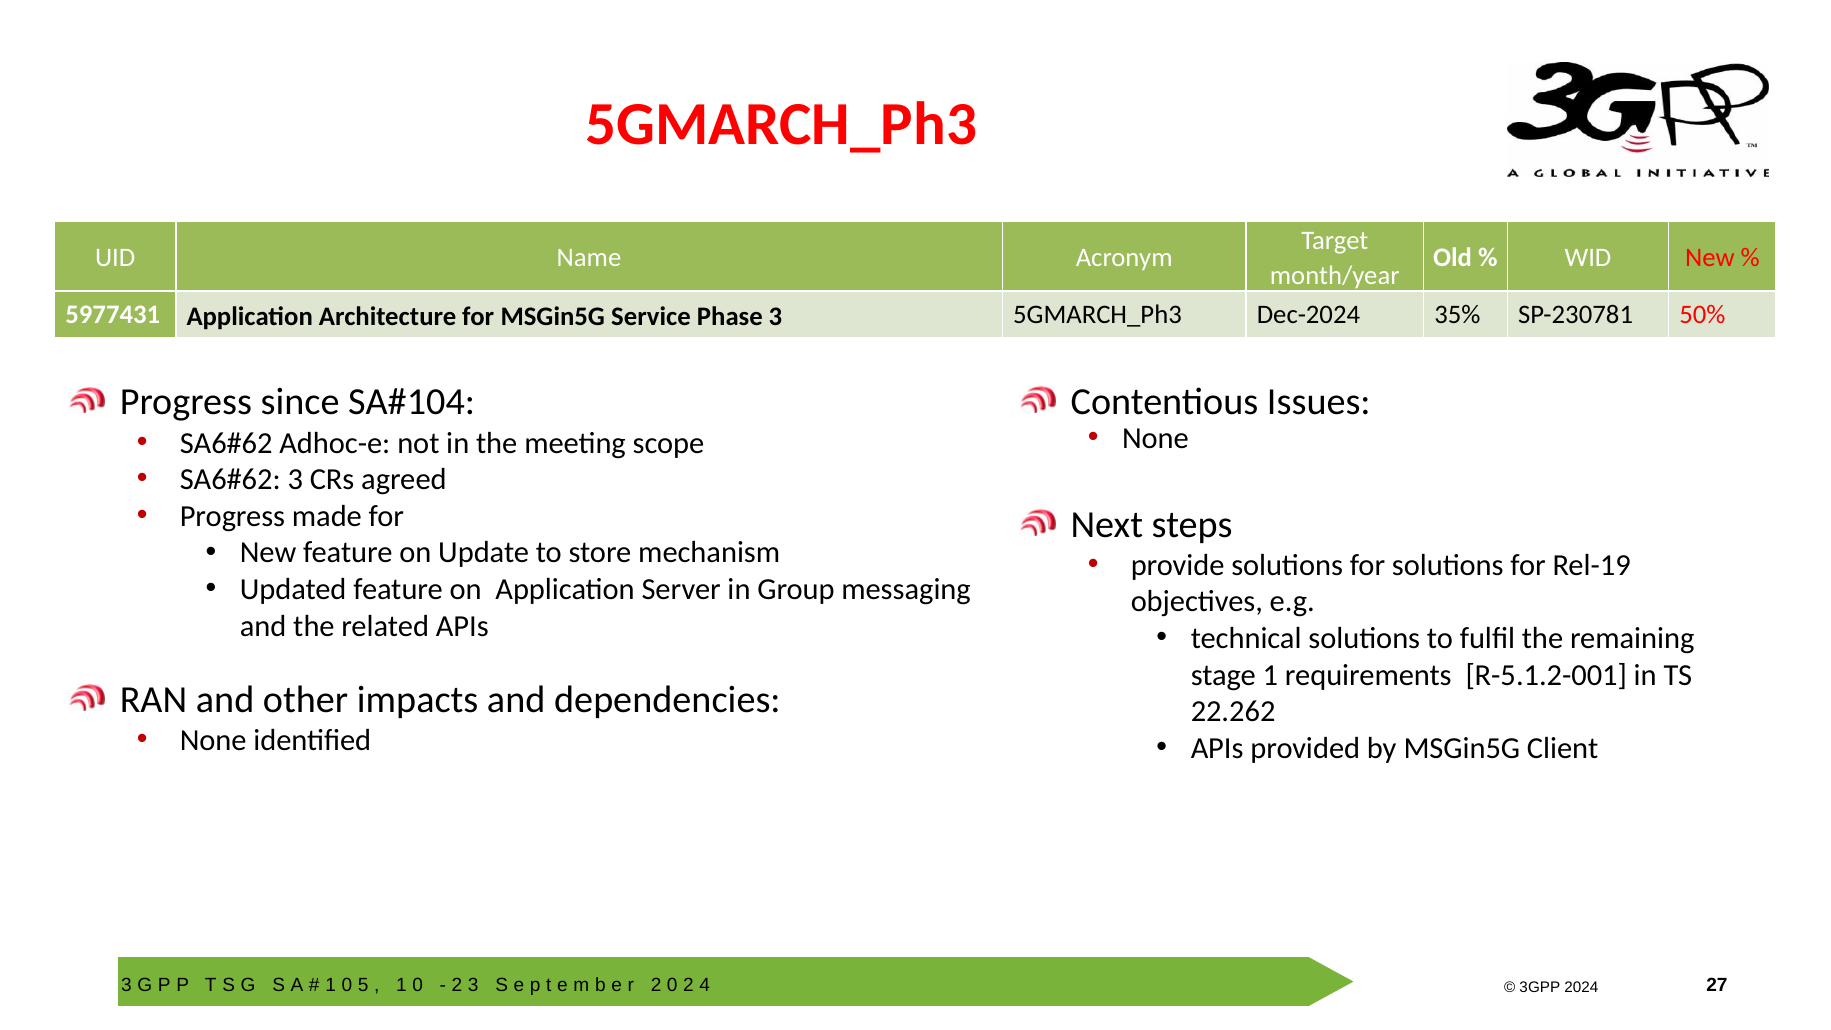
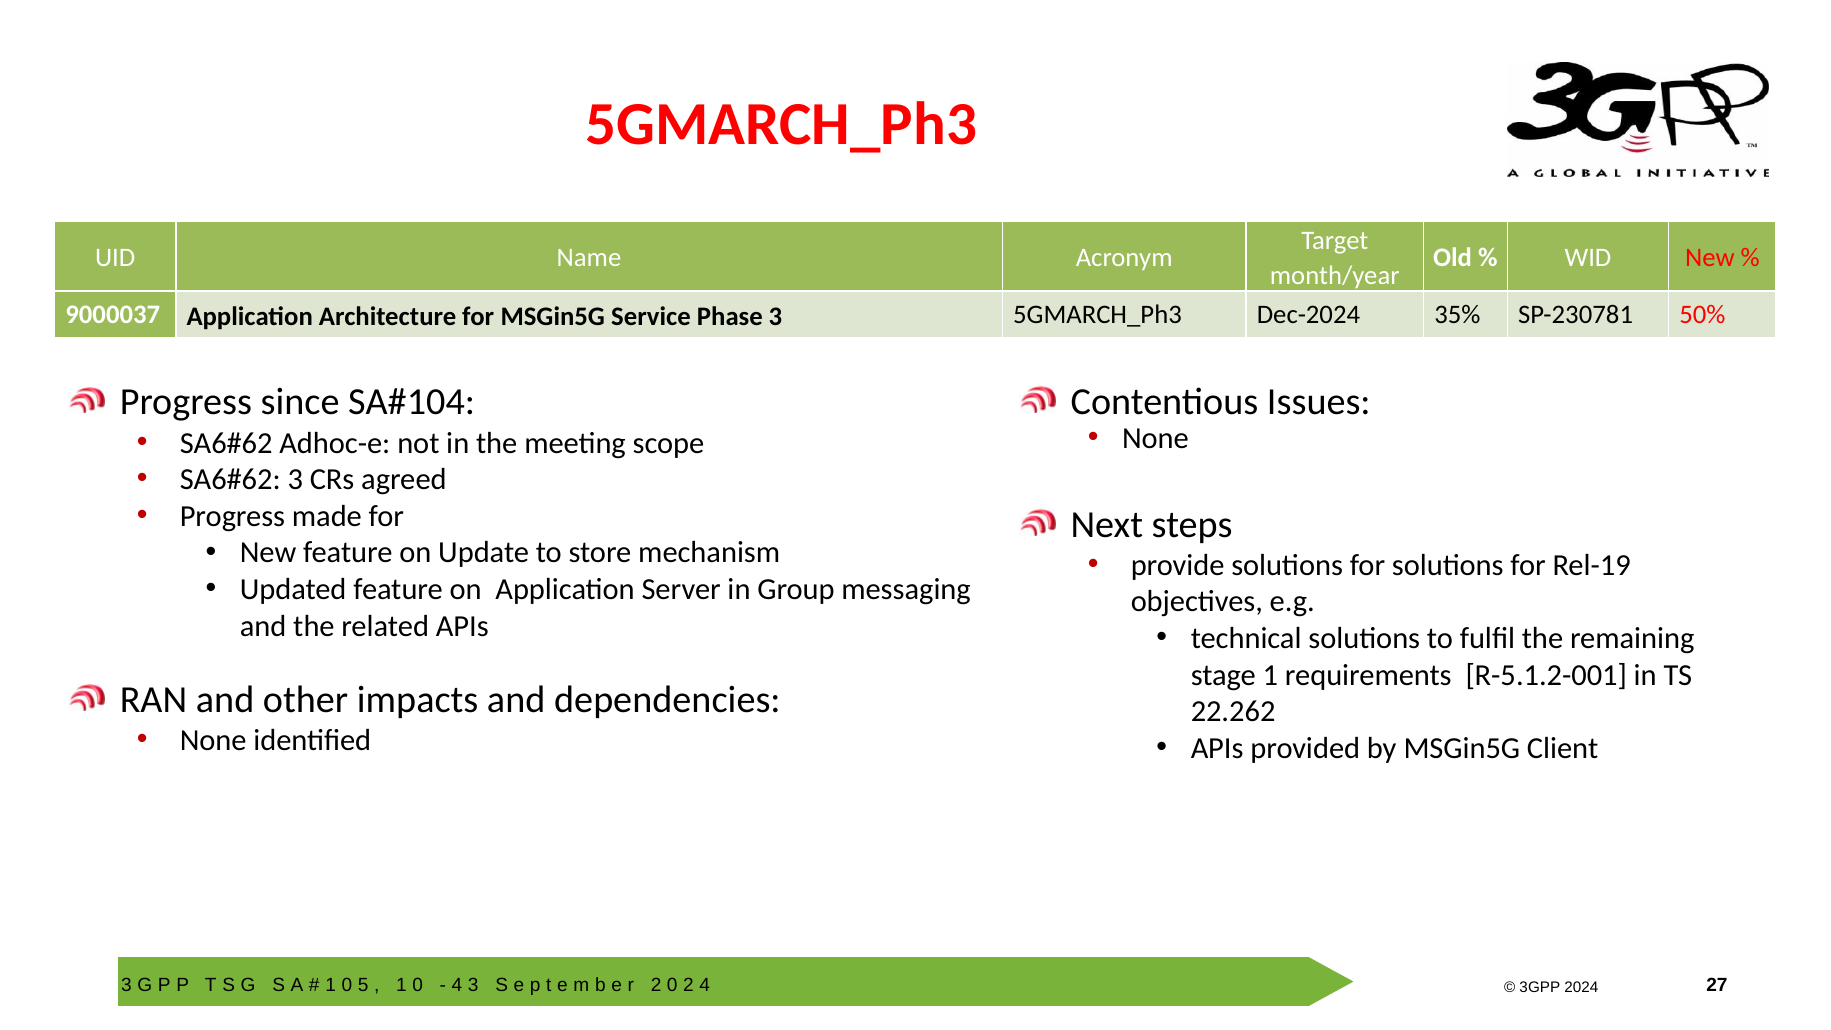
5977431: 5977431 -> 9000037
2 at (457, 985): 2 -> 4
